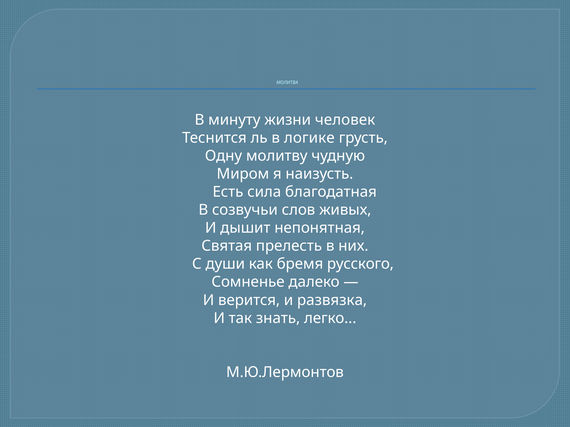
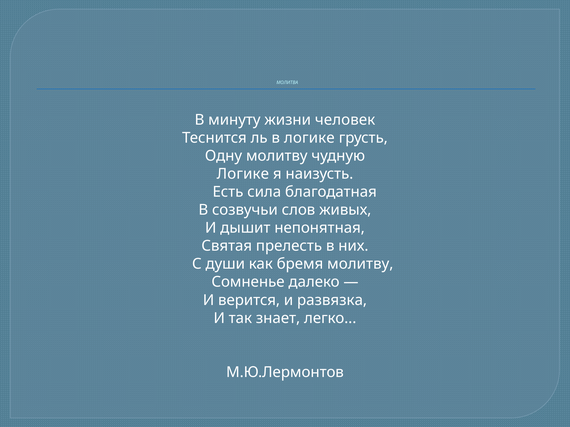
Миром at (243, 174): Миром -> Логике
бремя русского: русского -> молитву
знать: знать -> знает
